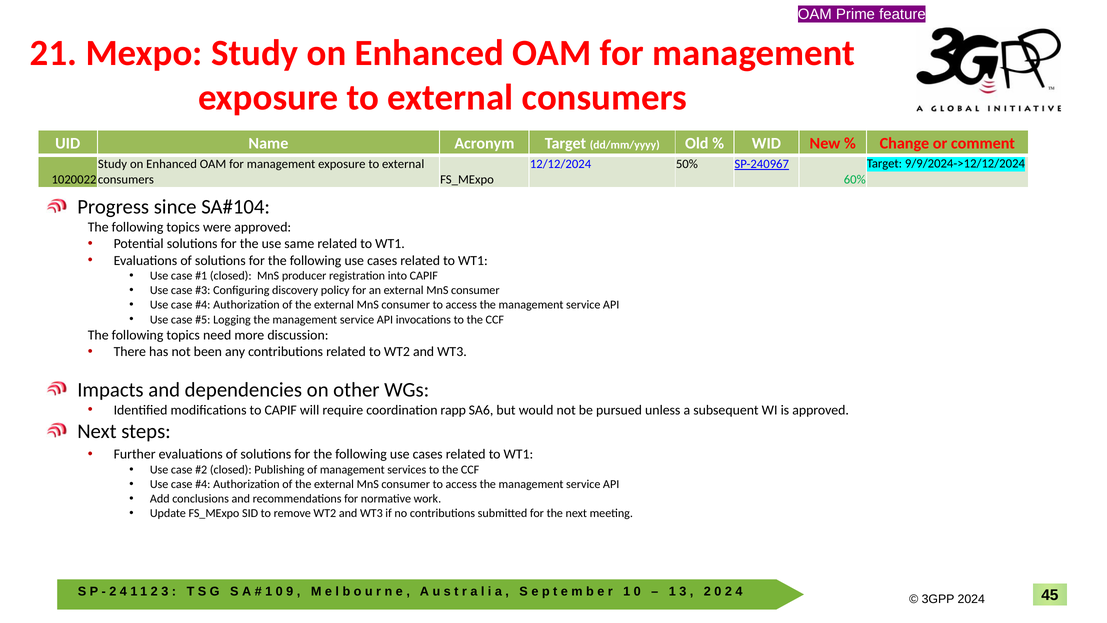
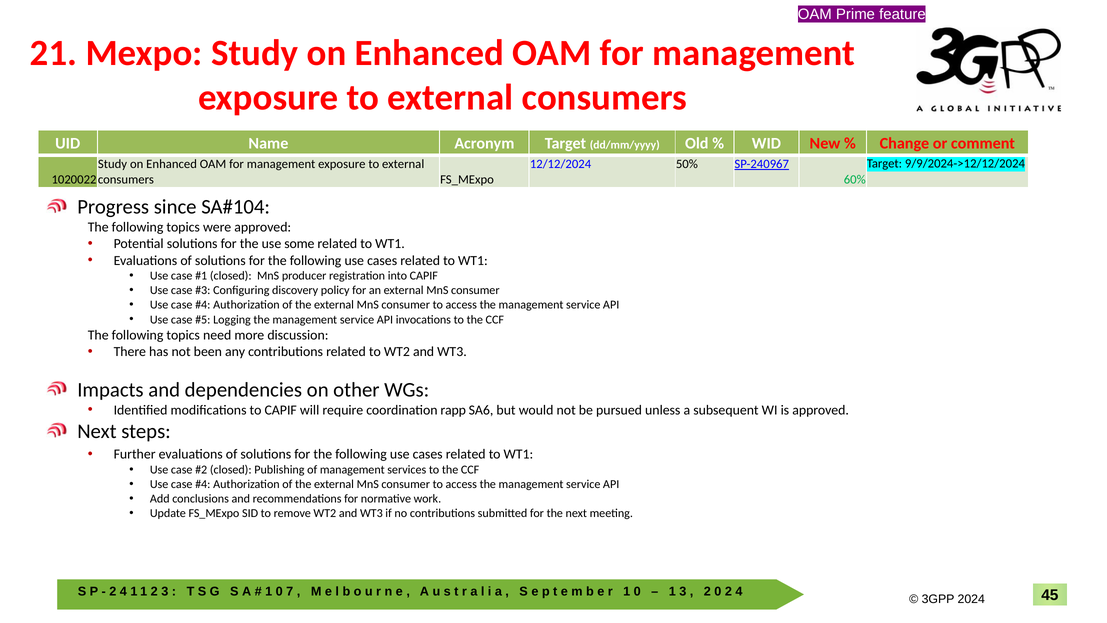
same: same -> some
9: 9 -> 7
